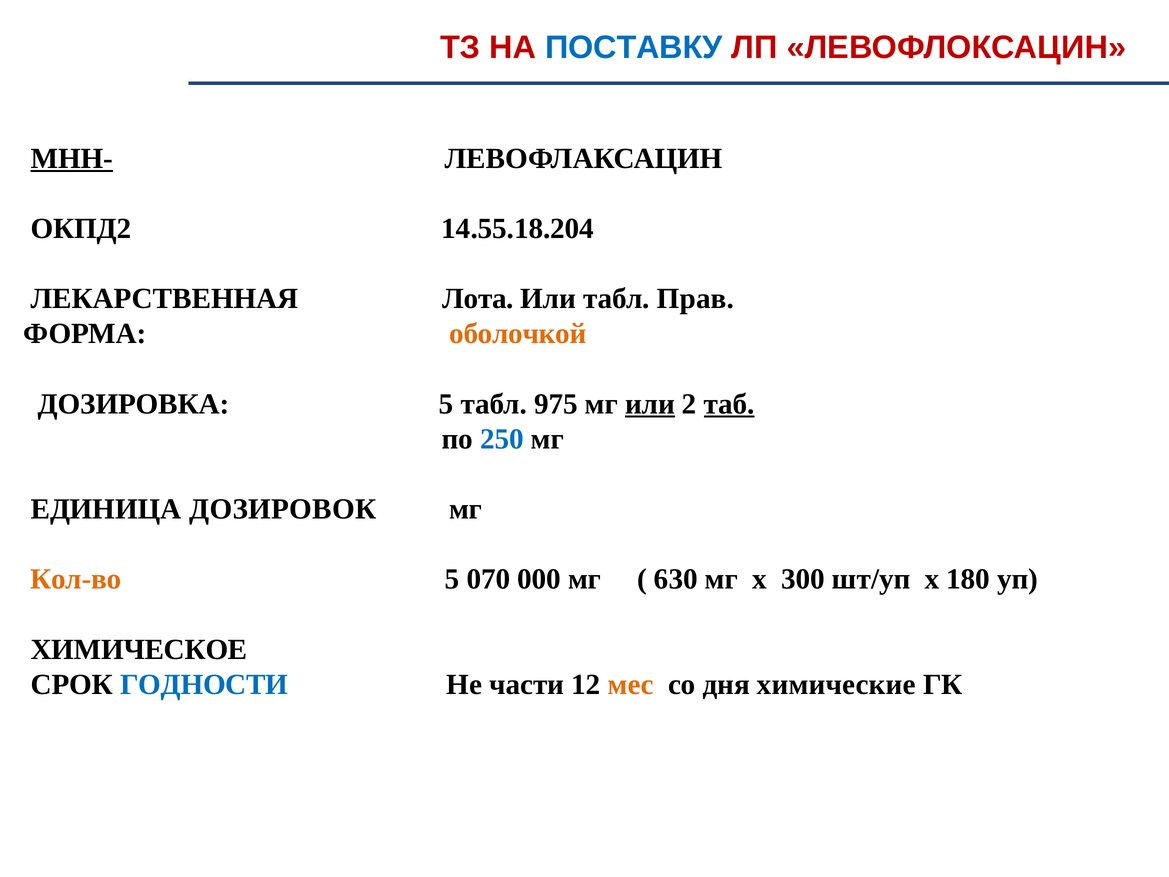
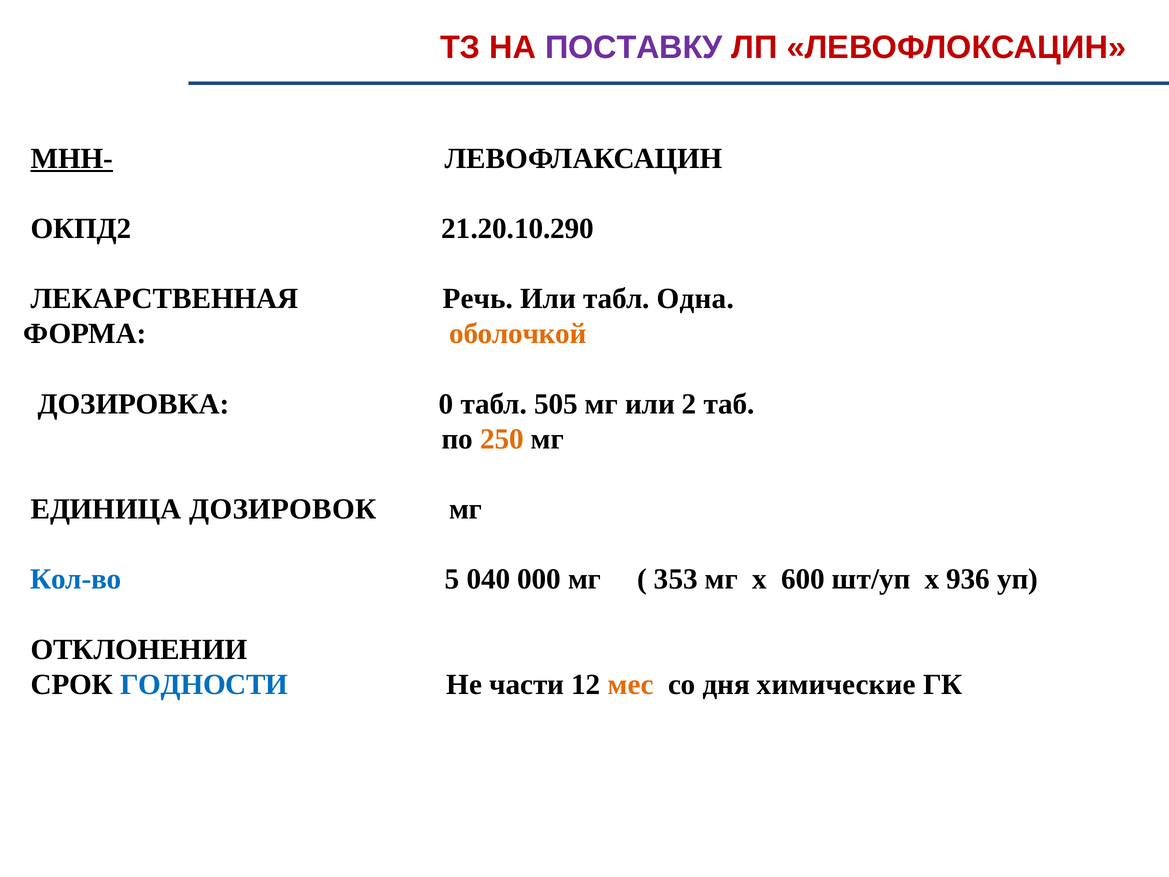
ПОСТАВКУ colour: blue -> purple
14.55.18.204: 14.55.18.204 -> 21.20.10.290
Лота: Лота -> Речь
Прав: Прав -> Одна
ДОЗИРОВКА 5: 5 -> 0
975: 975 -> 505
или at (650, 404) underline: present -> none
таб underline: present -> none
250 colour: blue -> orange
Кол-во colour: orange -> blue
070: 070 -> 040
630: 630 -> 353
300: 300 -> 600
180: 180 -> 936
ХИМИЧЕСКОЕ: ХИМИЧЕСКОЕ -> ОТКЛОНЕНИИ
